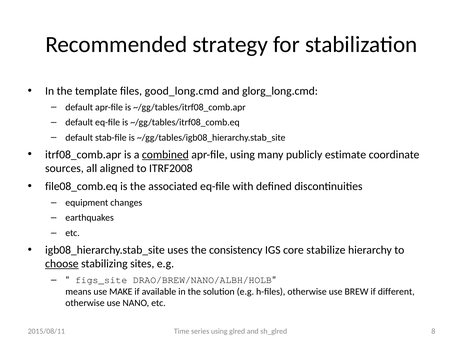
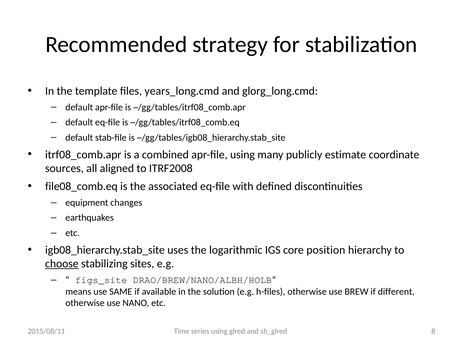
good_long.cmd: good_long.cmd -> years_long.cmd
combined underline: present -> none
consistency: consistency -> logarithmic
stabilize: stabilize -> position
MAKE: MAKE -> SAME
